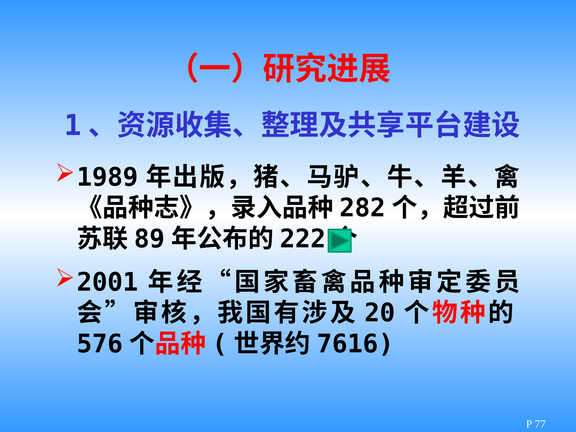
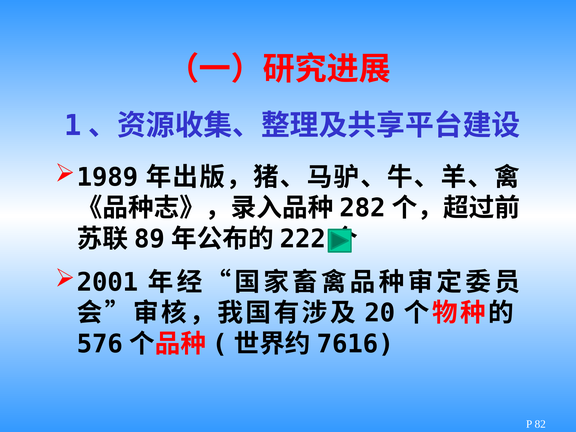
77: 77 -> 82
